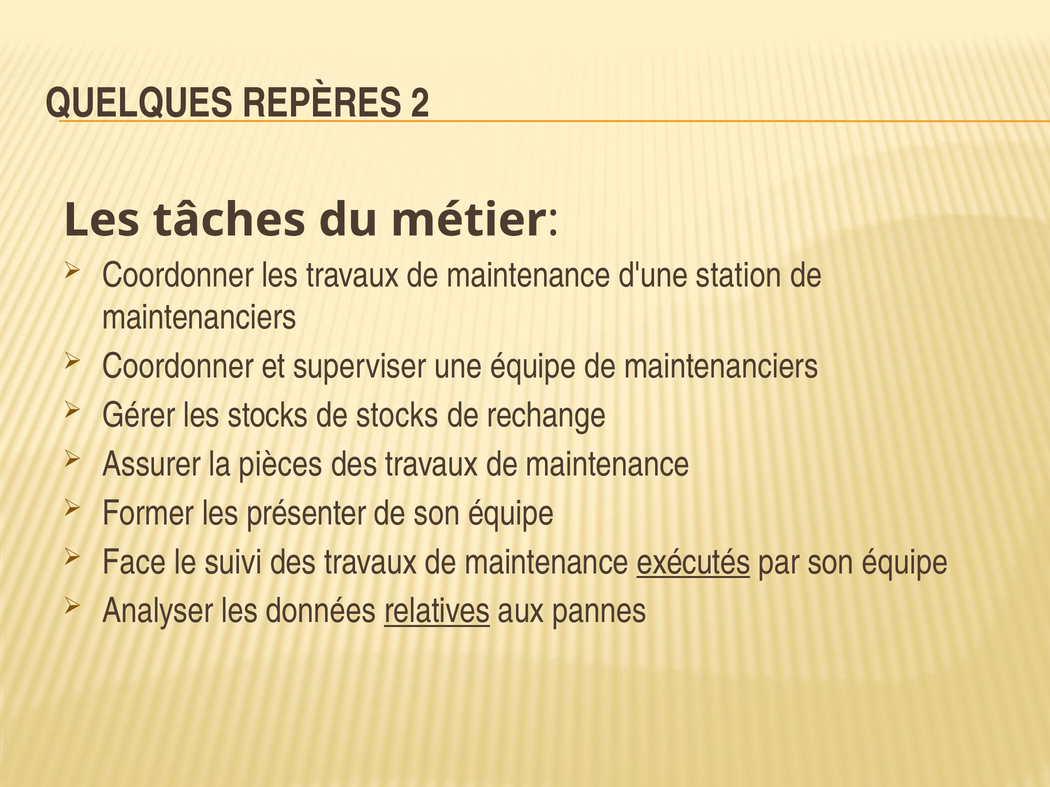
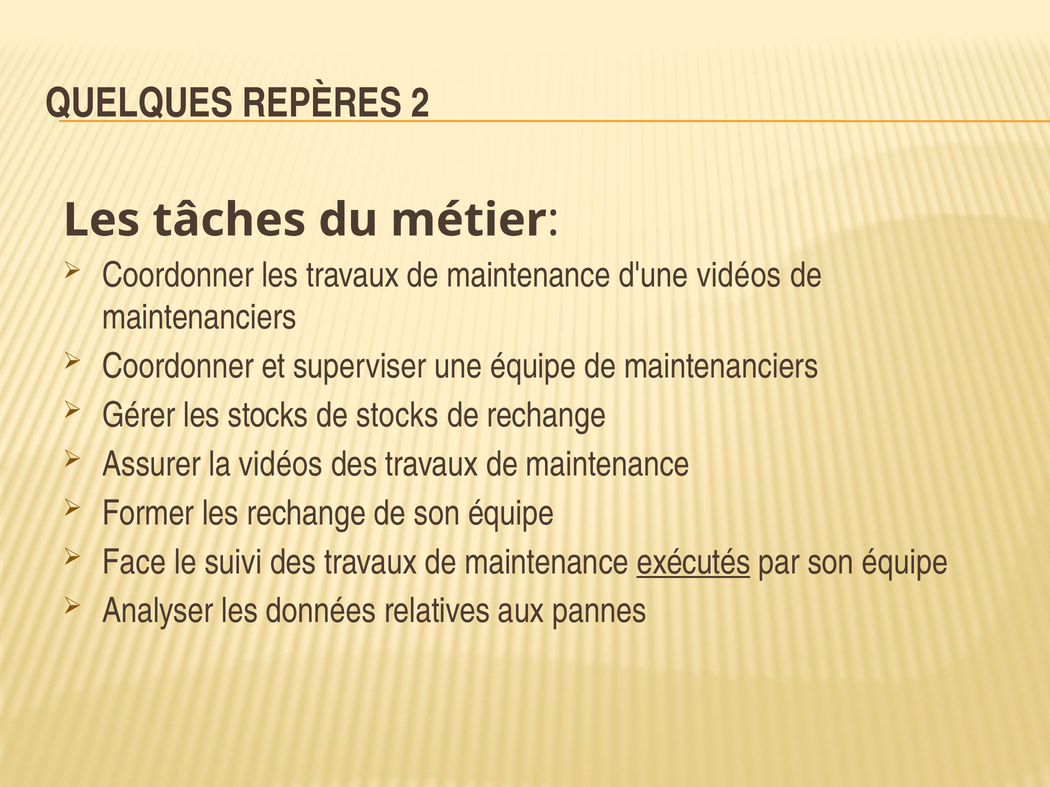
d'une station: station -> vidéos
la pièces: pièces -> vidéos
les présenter: présenter -> rechange
relatives underline: present -> none
